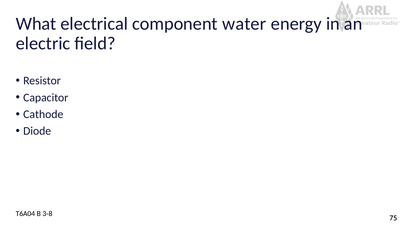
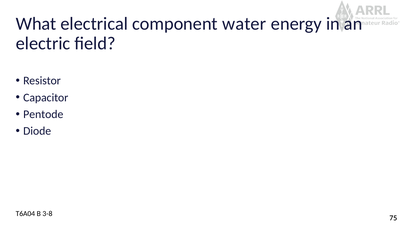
Cathode: Cathode -> Pentode
